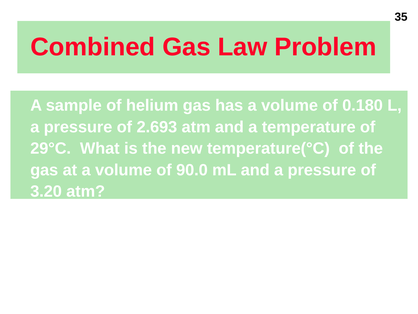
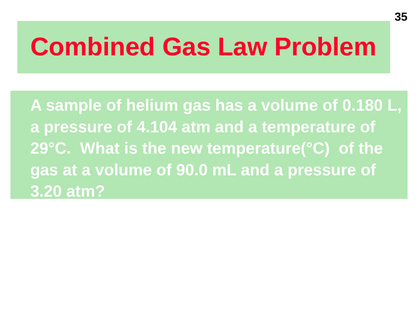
2.693: 2.693 -> 4.104
